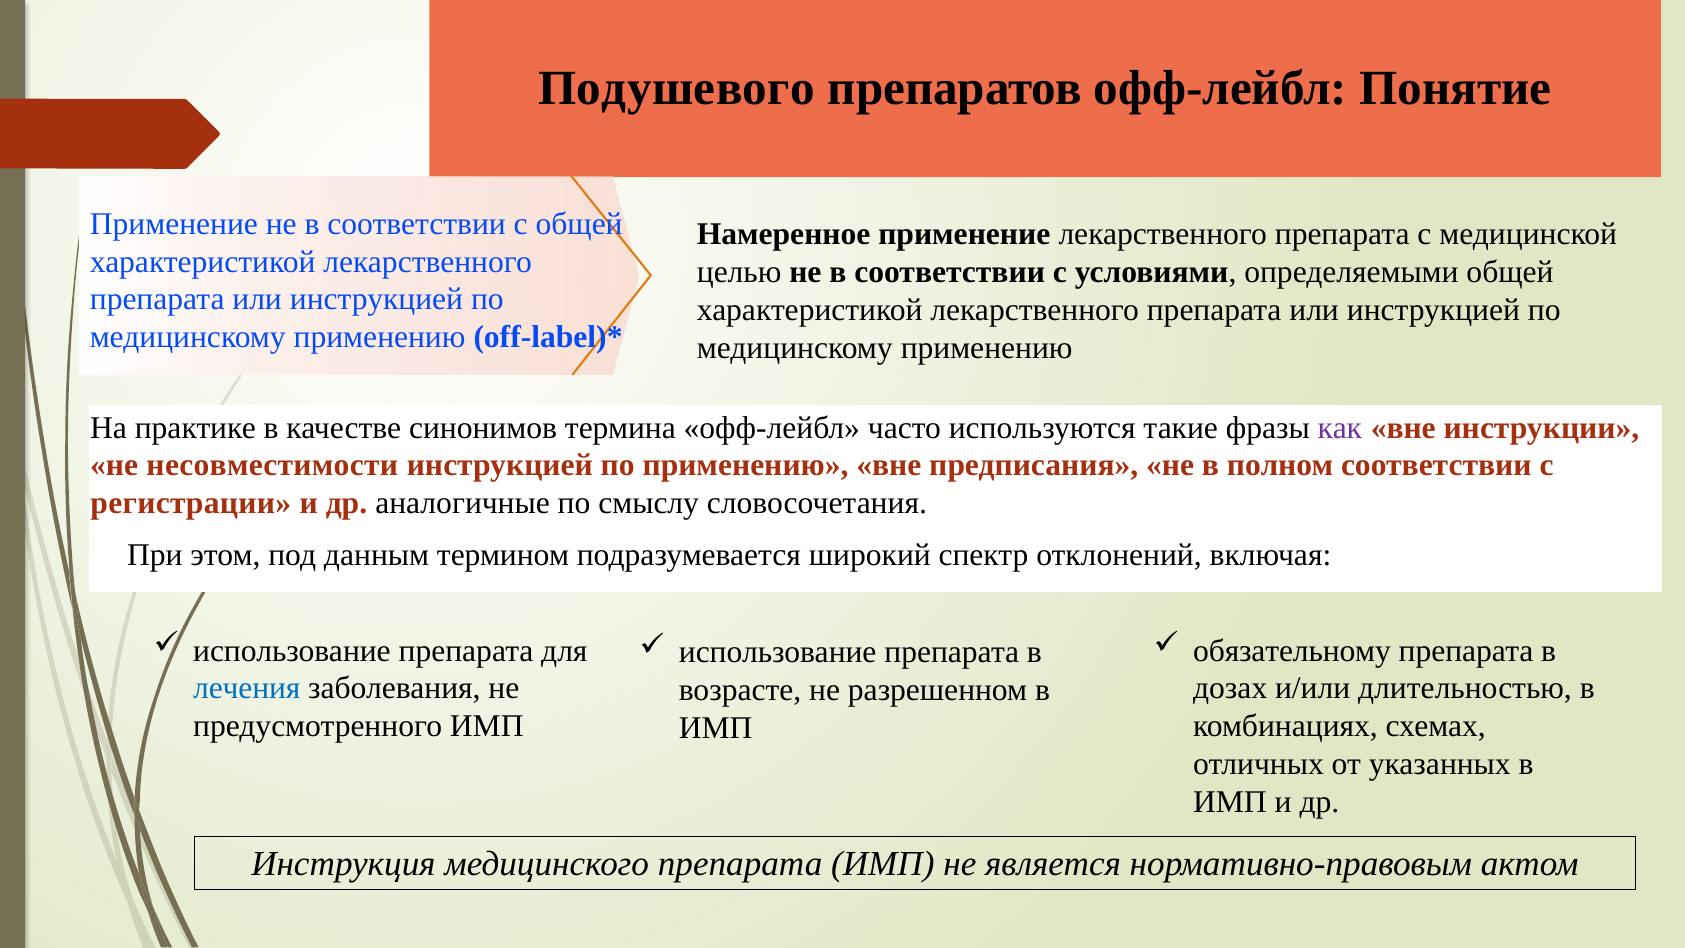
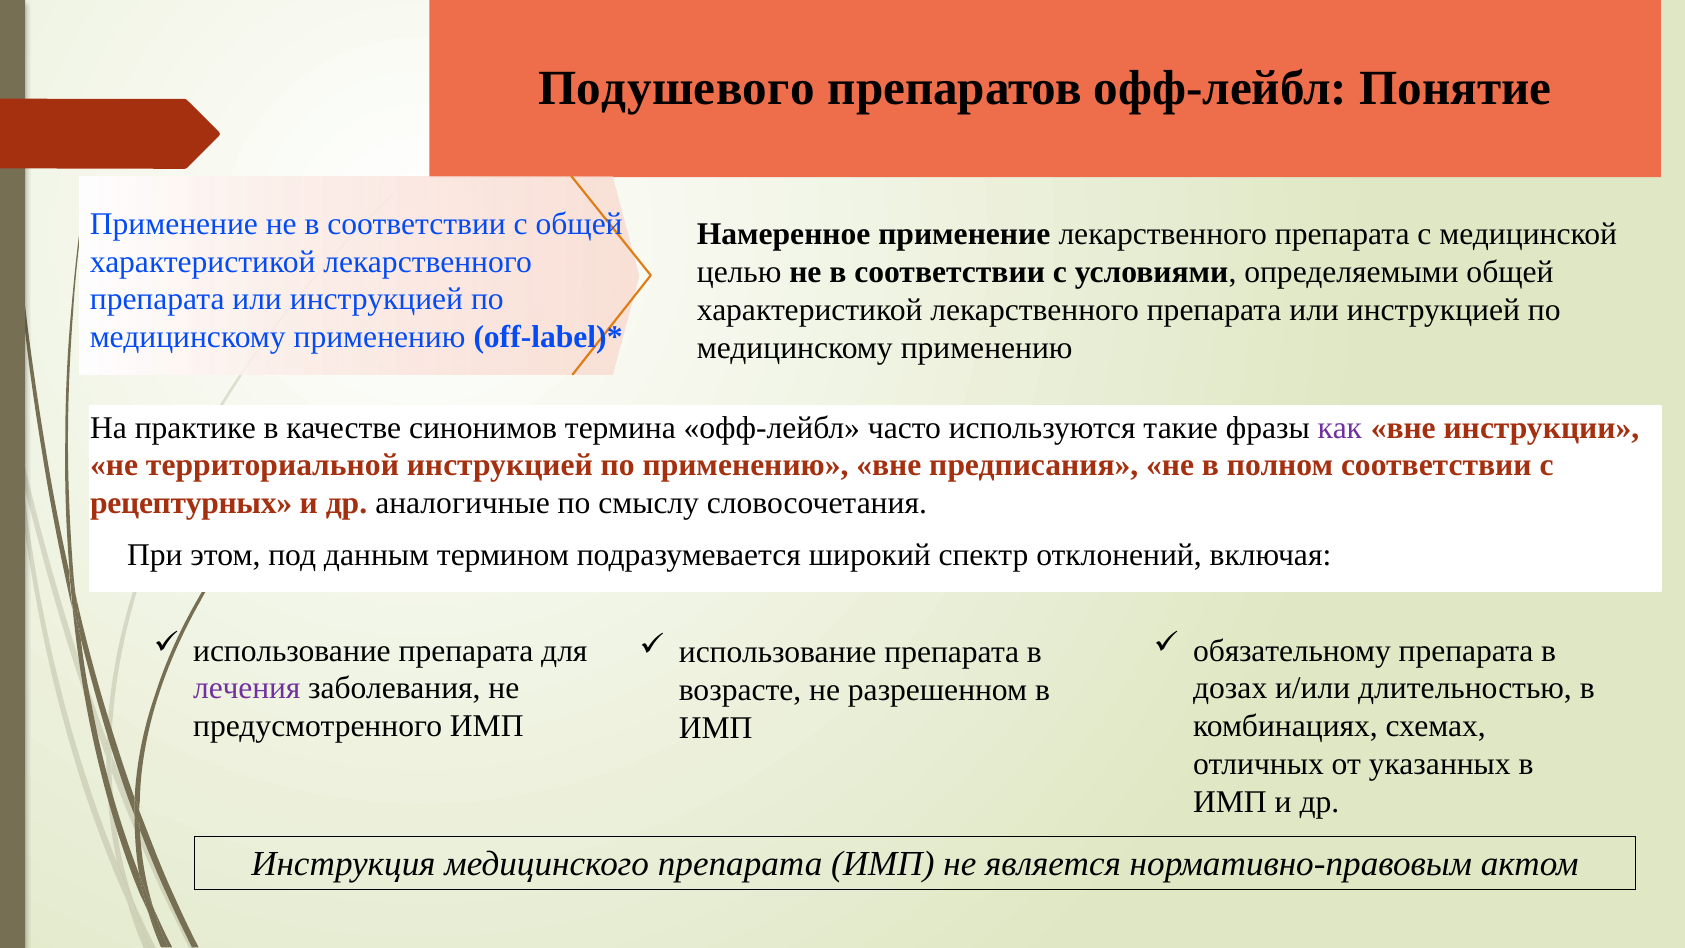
несовместимости: несовместимости -> территориальной
регистрации: регистрации -> рецептурных
лечения colour: blue -> purple
